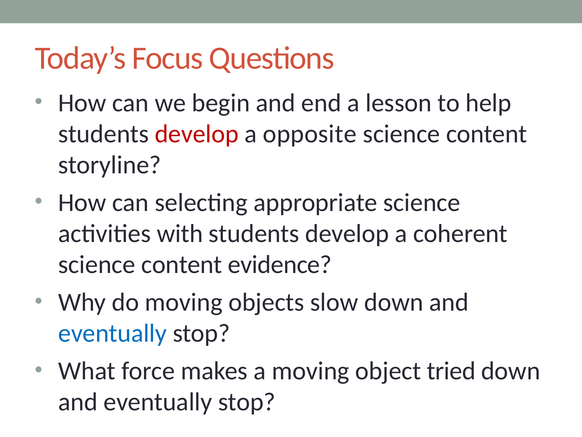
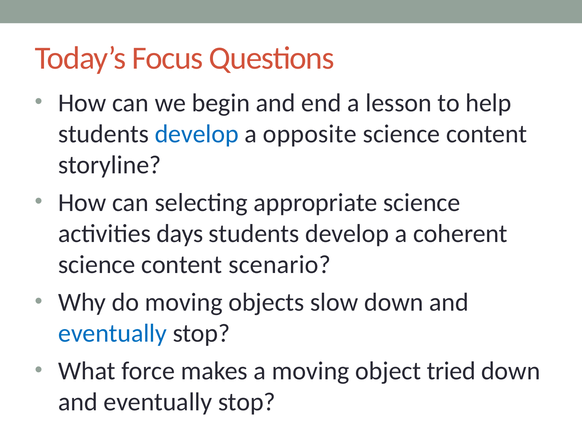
develop at (197, 134) colour: red -> blue
with: with -> days
evidence: evidence -> scenario
